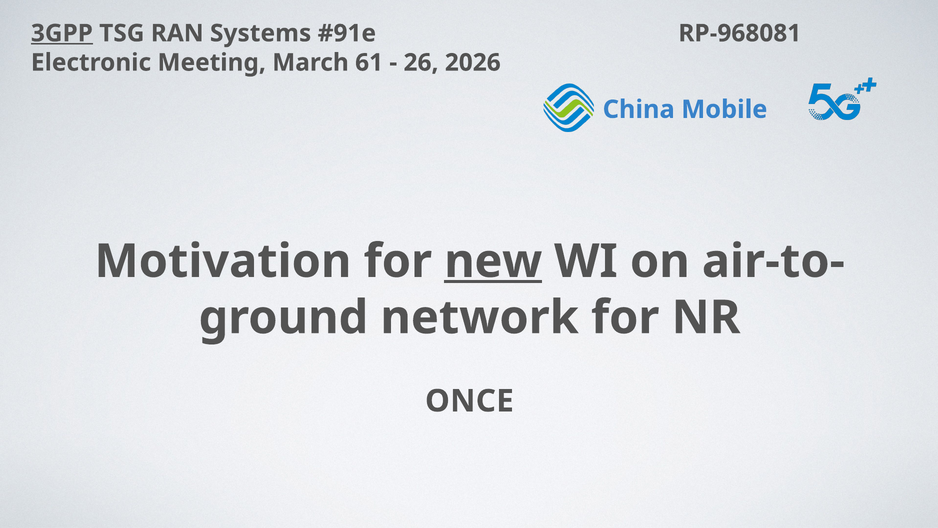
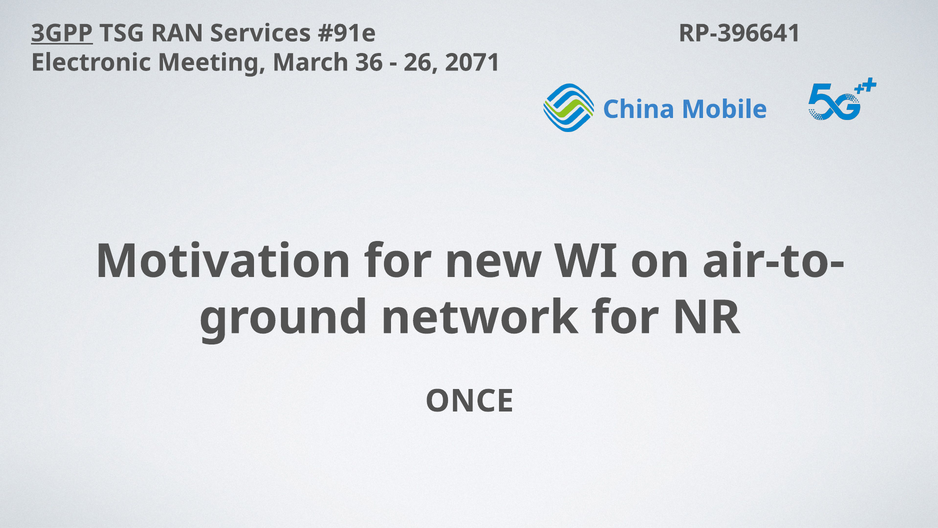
Systems: Systems -> Services
RP-968081: RP-968081 -> RP-396641
61: 61 -> 36
2026: 2026 -> 2071
new underline: present -> none
